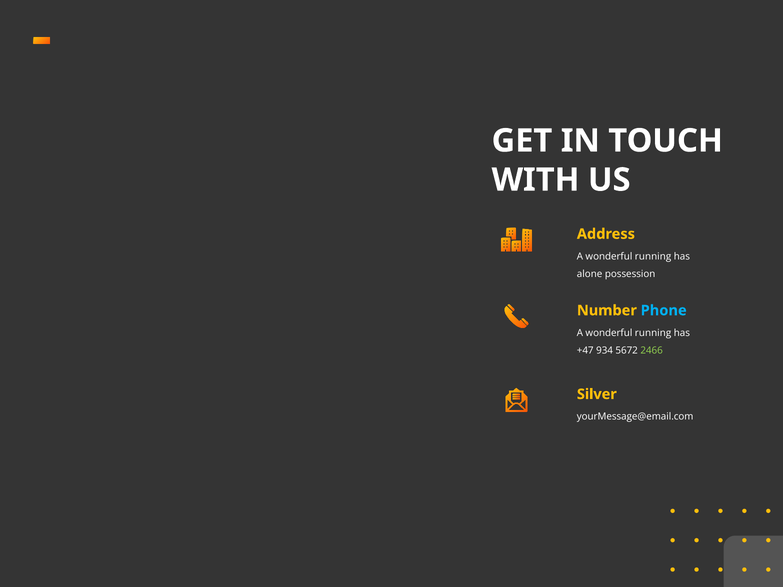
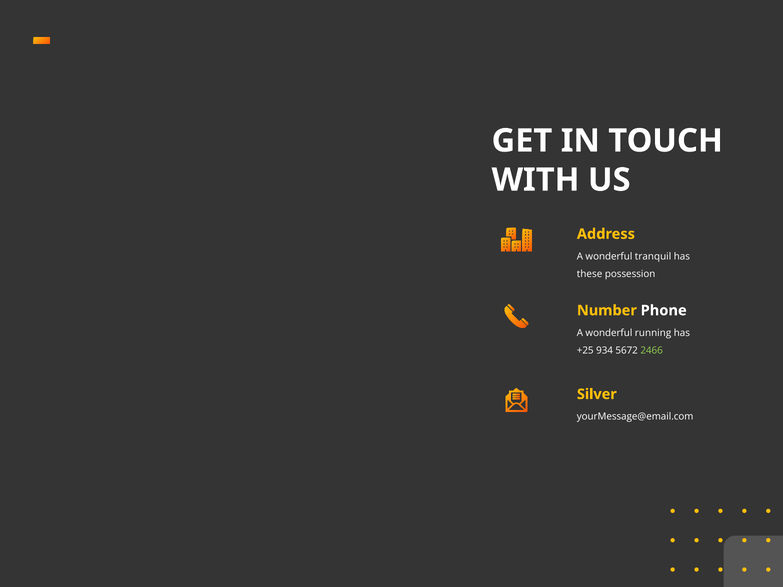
running at (653, 256): running -> tranquil
alone: alone -> these
Phone colour: light blue -> white
+47: +47 -> +25
